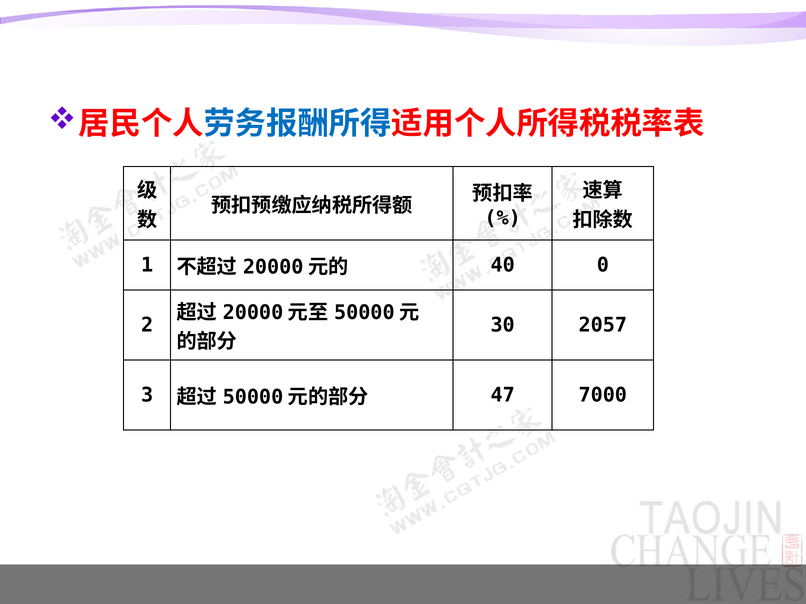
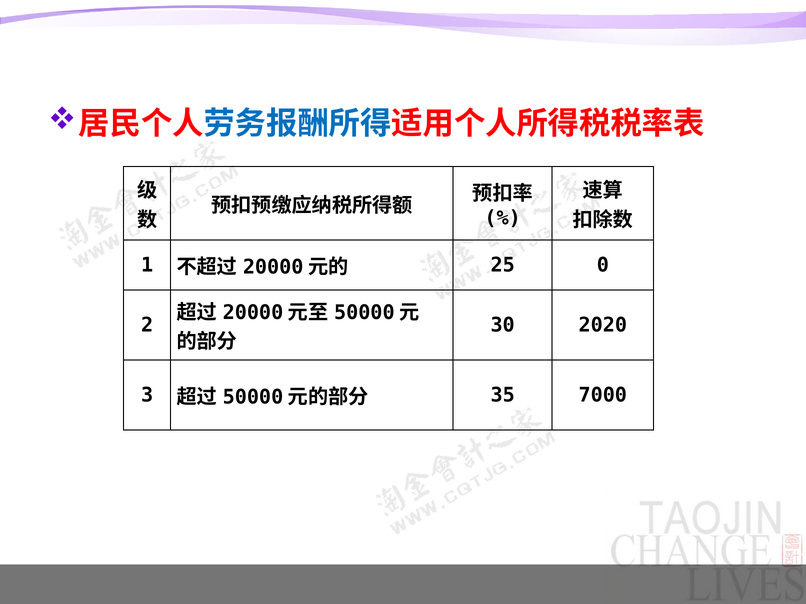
40: 40 -> 25
2057: 2057 -> 2020
47: 47 -> 35
